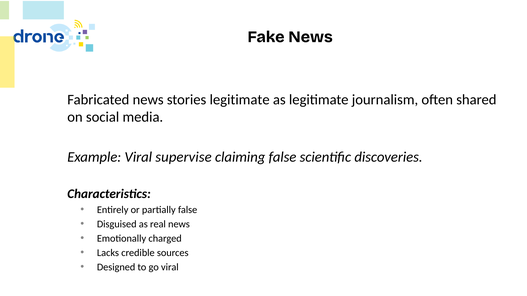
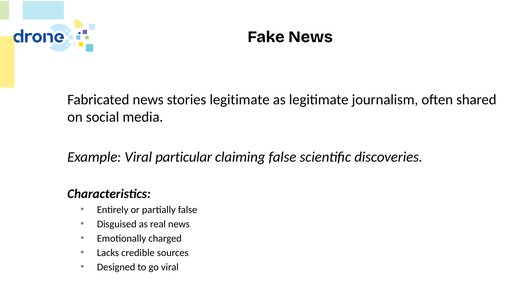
supervise: supervise -> particular
